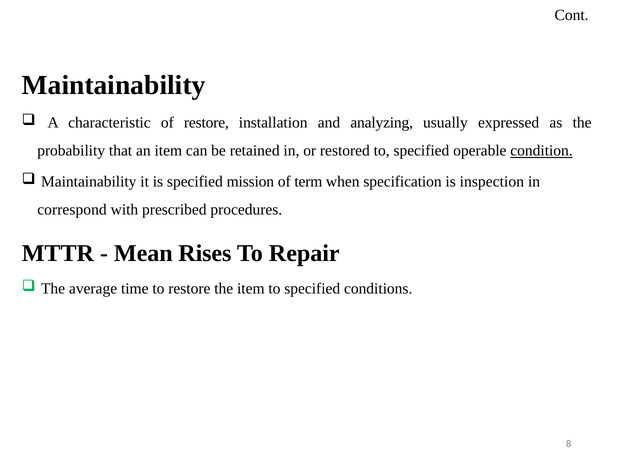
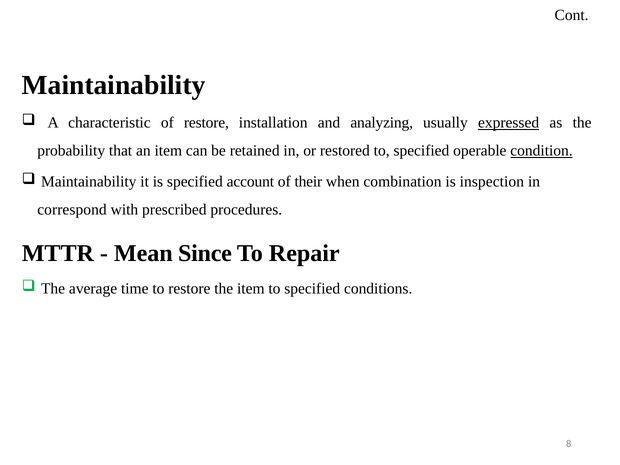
expressed underline: none -> present
mission: mission -> account
term: term -> their
specification: specification -> combination
Rises: Rises -> Since
